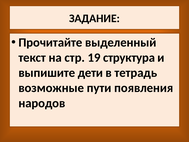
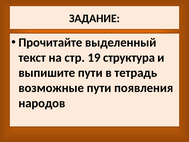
выпишите дети: дети -> пути
